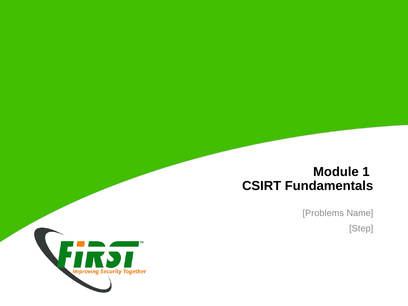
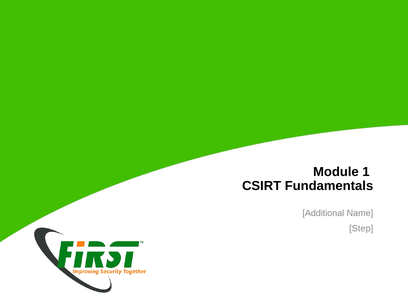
Problems: Problems -> Additional
